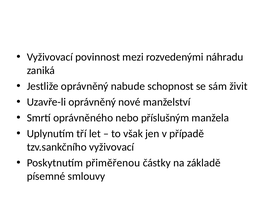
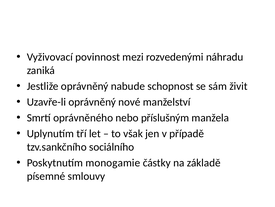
tzv.sankčního vyživovací: vyživovací -> sociálního
přiměřenou: přiměřenou -> monogamie
